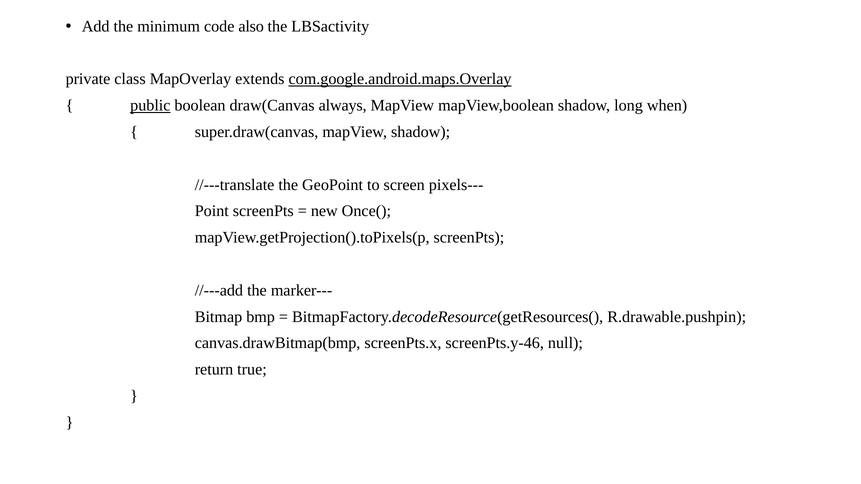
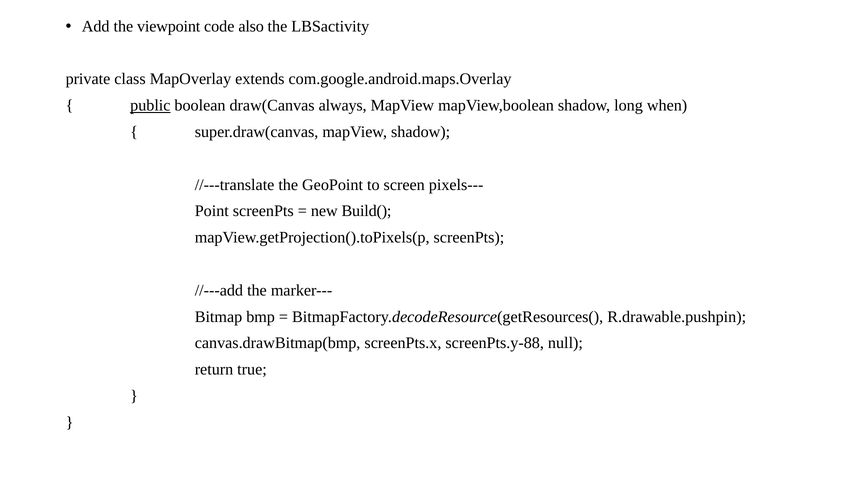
minimum: minimum -> viewpoint
com.google.android.maps.Overlay underline: present -> none
Once(: Once( -> Build(
screenPts.y-46: screenPts.y-46 -> screenPts.y-88
